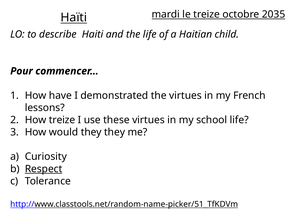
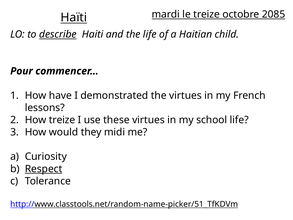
2035: 2035 -> 2085
describe underline: none -> present
they they: they -> midi
